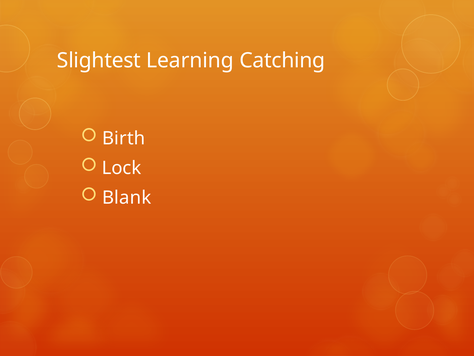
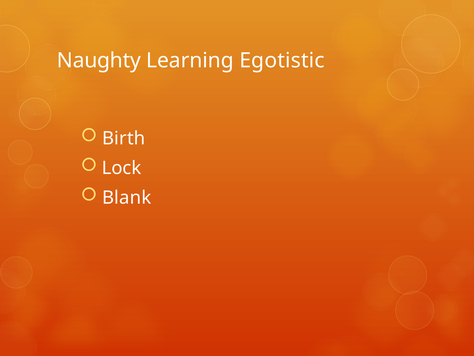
Slightest: Slightest -> Naughty
Catching: Catching -> Egotistic
